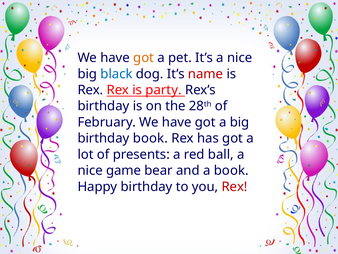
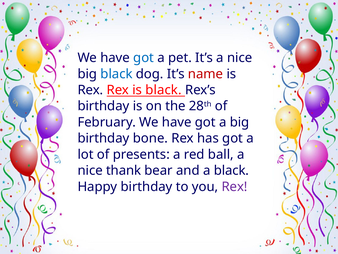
got at (144, 58) colour: orange -> blue
is party: party -> black
birthday book: book -> bone
game: game -> thank
a book: book -> black
Rex at (235, 186) colour: red -> purple
